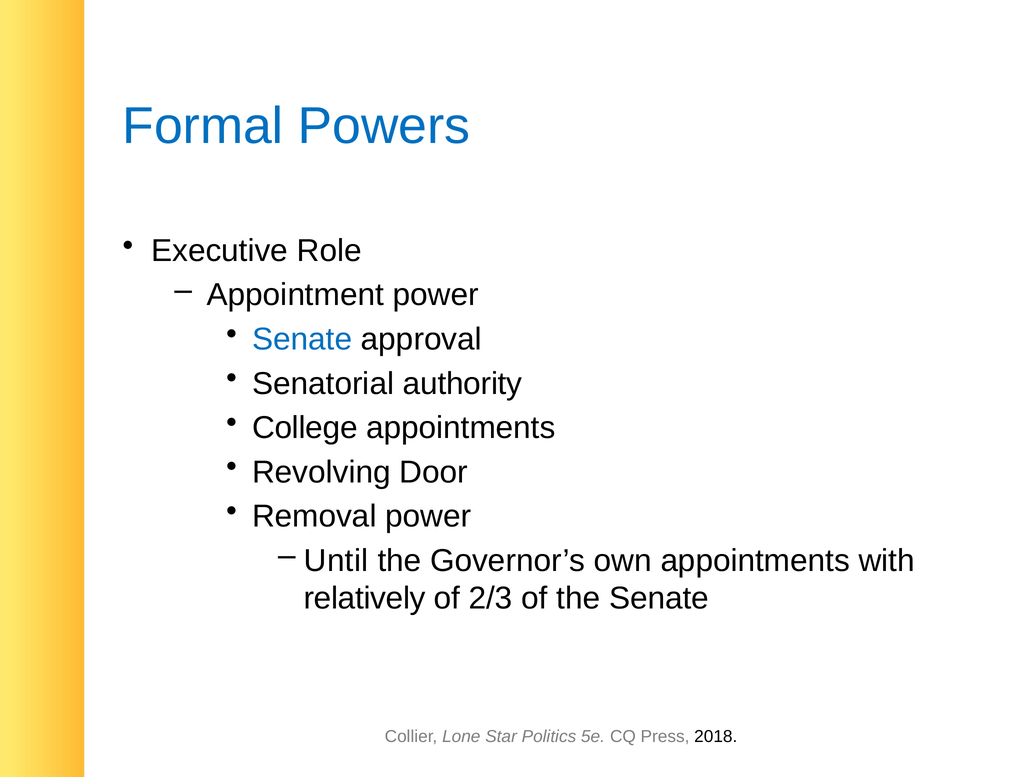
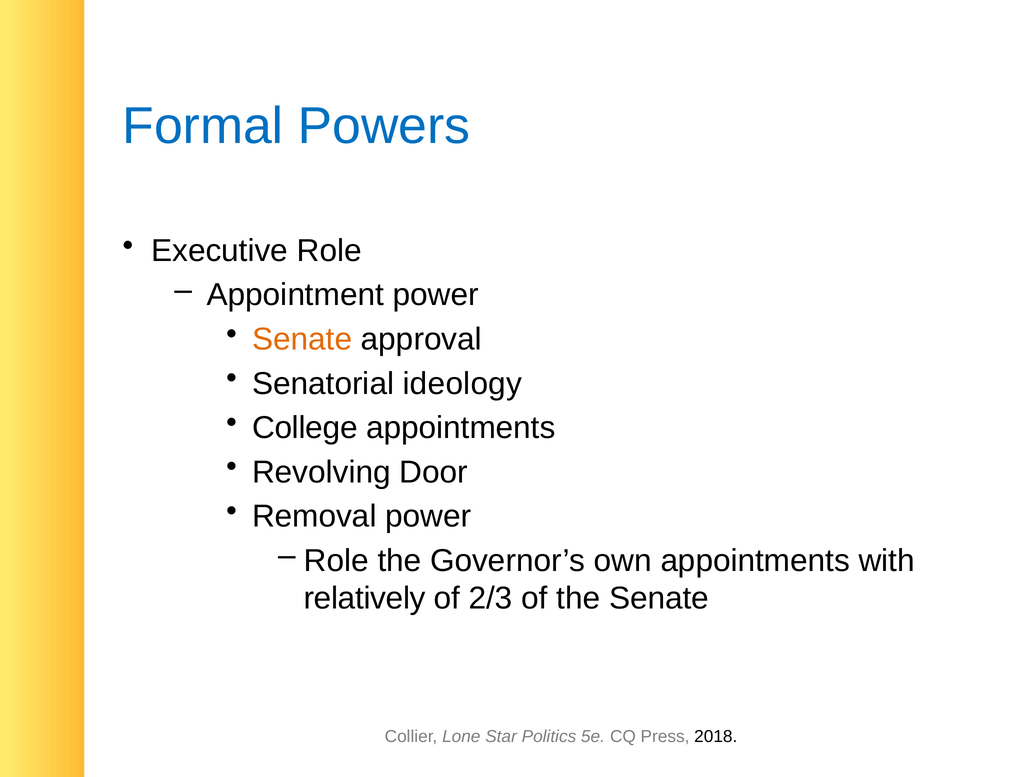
Senate at (302, 339) colour: blue -> orange
authority: authority -> ideology
Until at (336, 561): Until -> Role
